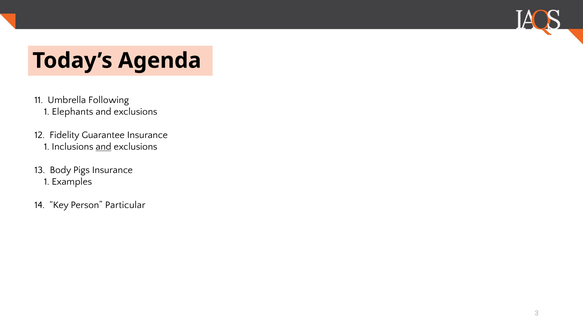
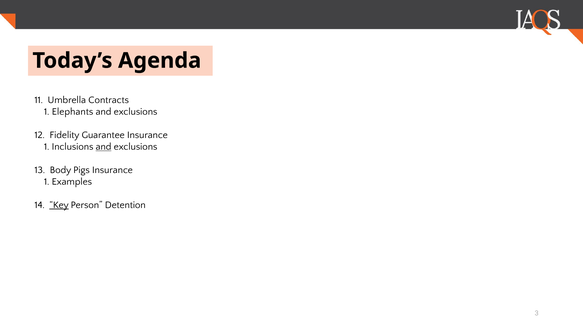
Following: Following -> Contracts
Key underline: none -> present
Particular: Particular -> Detention
